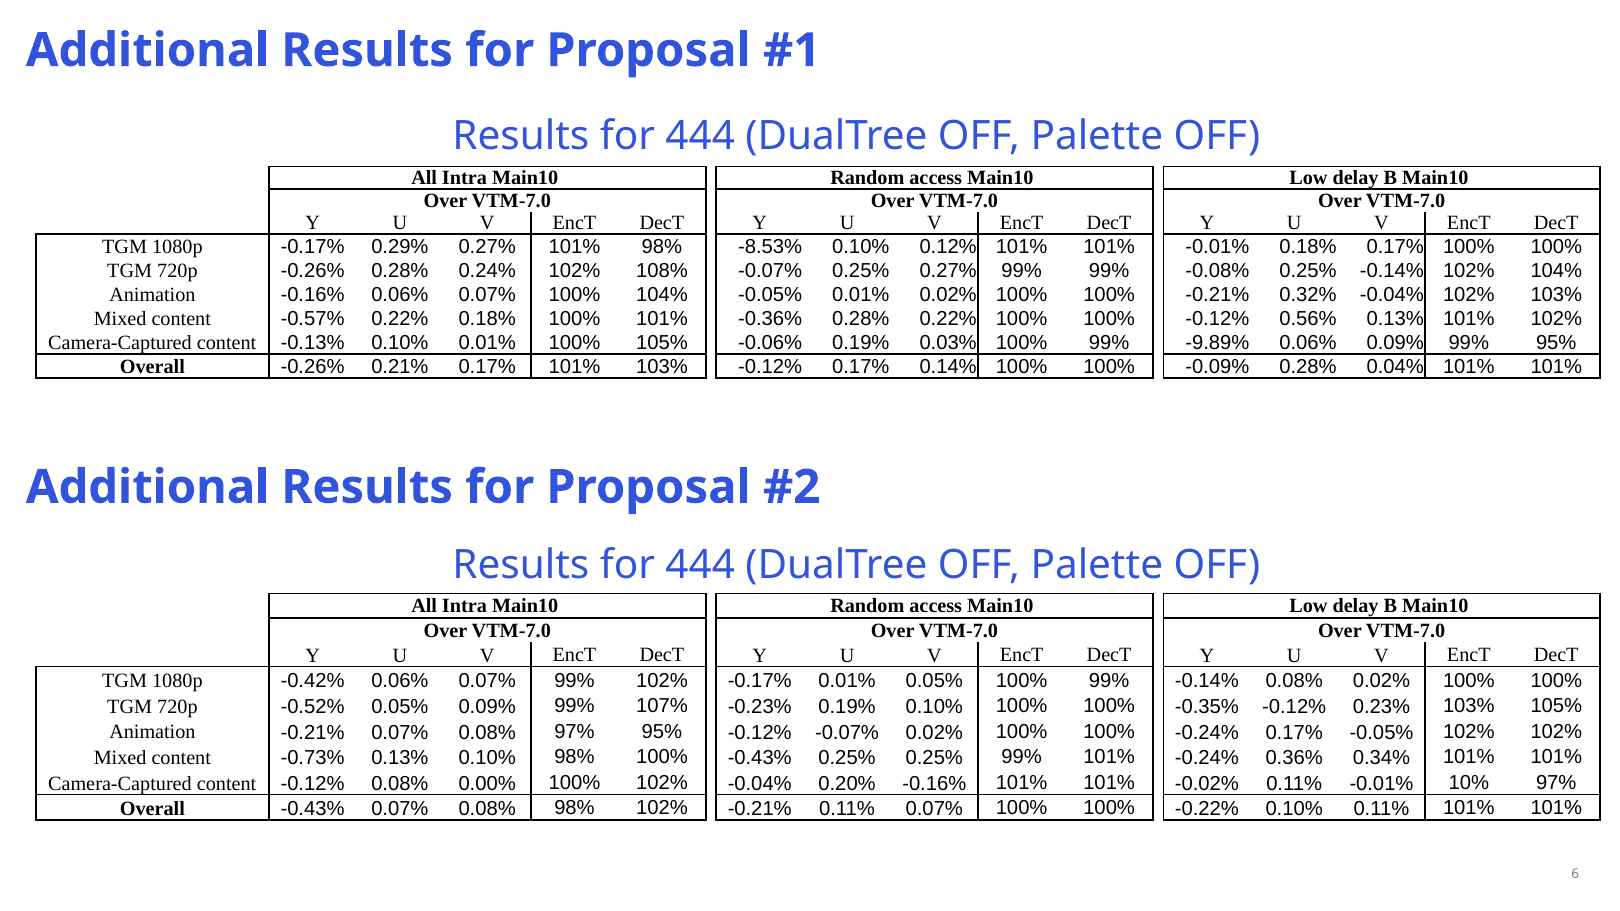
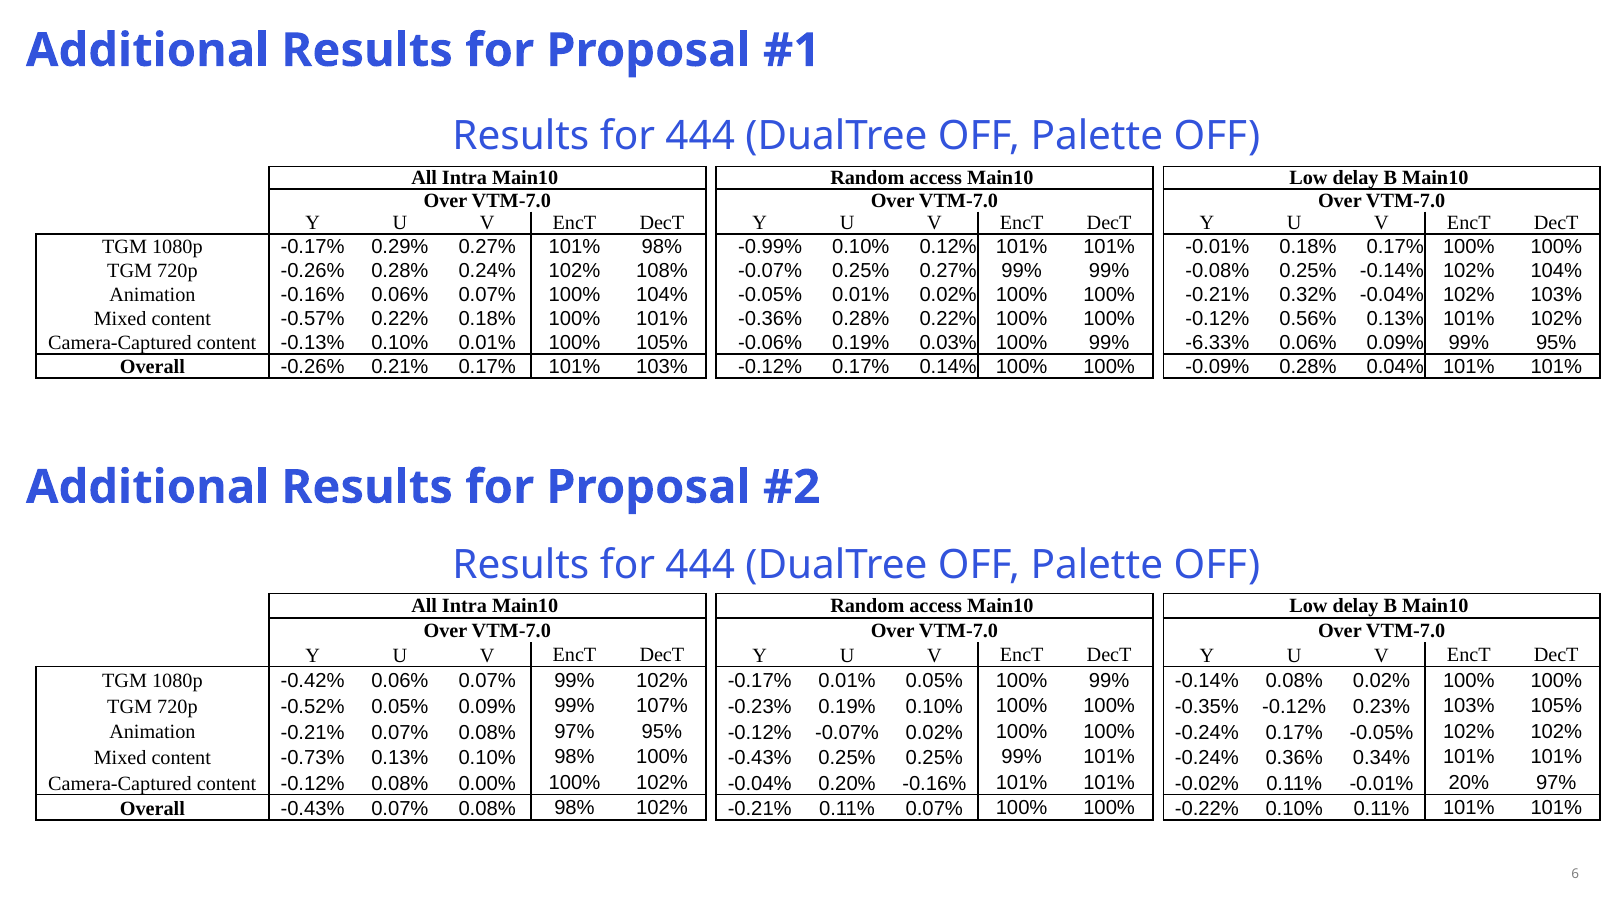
-8.53%: -8.53% -> -0.99%
-9.89%: -9.89% -> -6.33%
10%: 10% -> 20%
